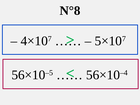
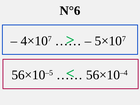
N°8: N°8 -> N°6
